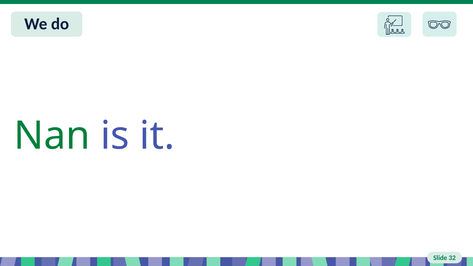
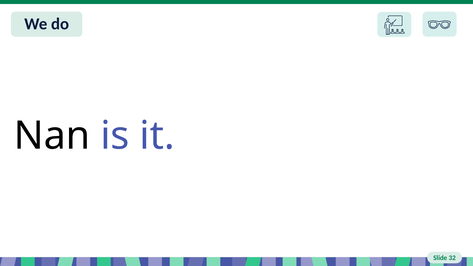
Nan colour: green -> black
